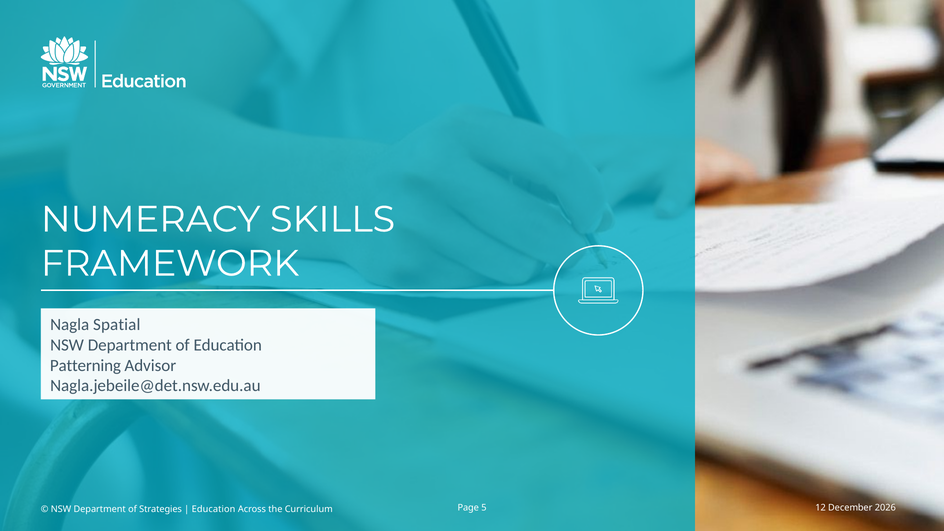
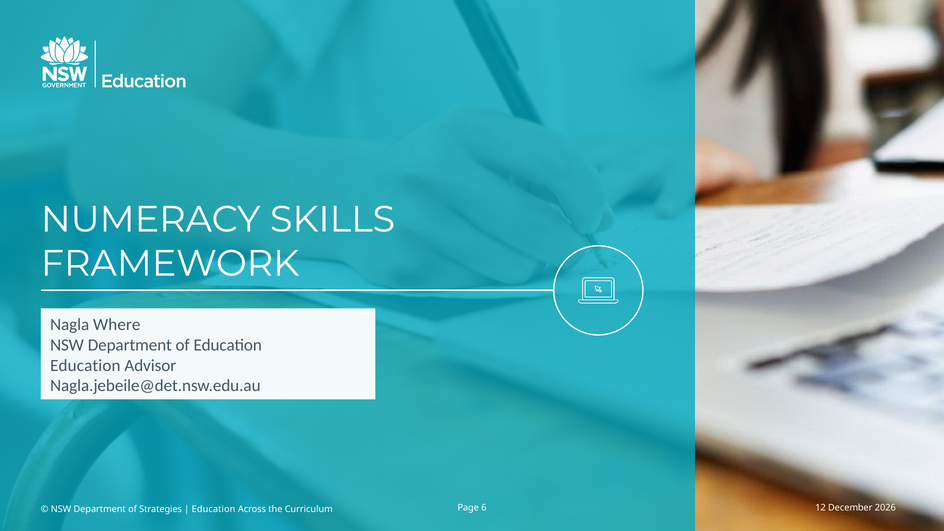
Spatial: Spatial -> Where
Patterning at (85, 365): Patterning -> Education
5: 5 -> 6
